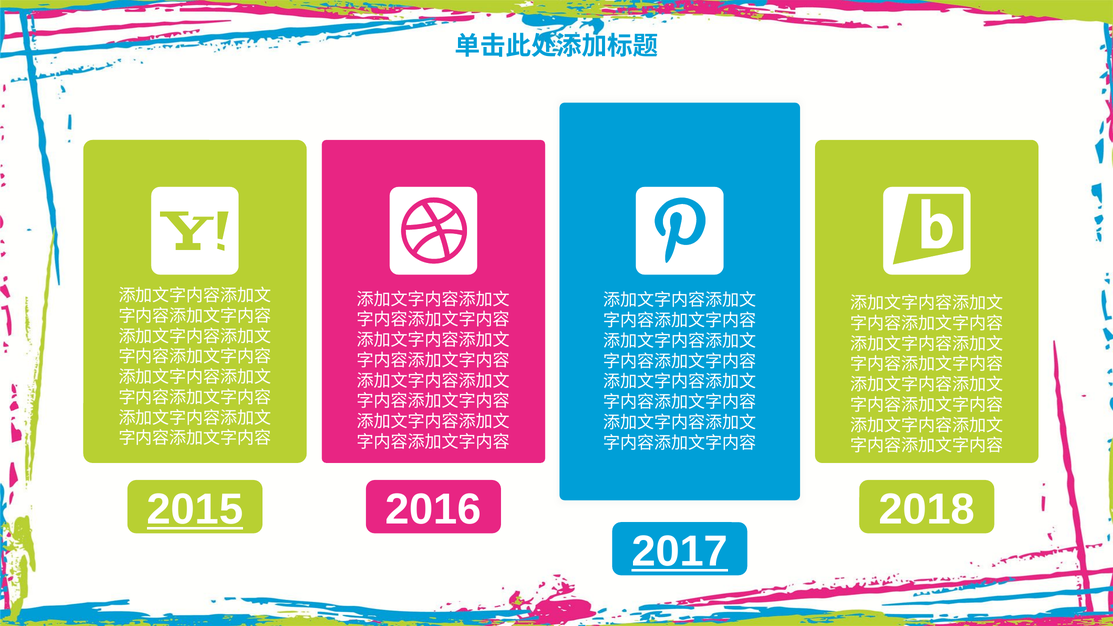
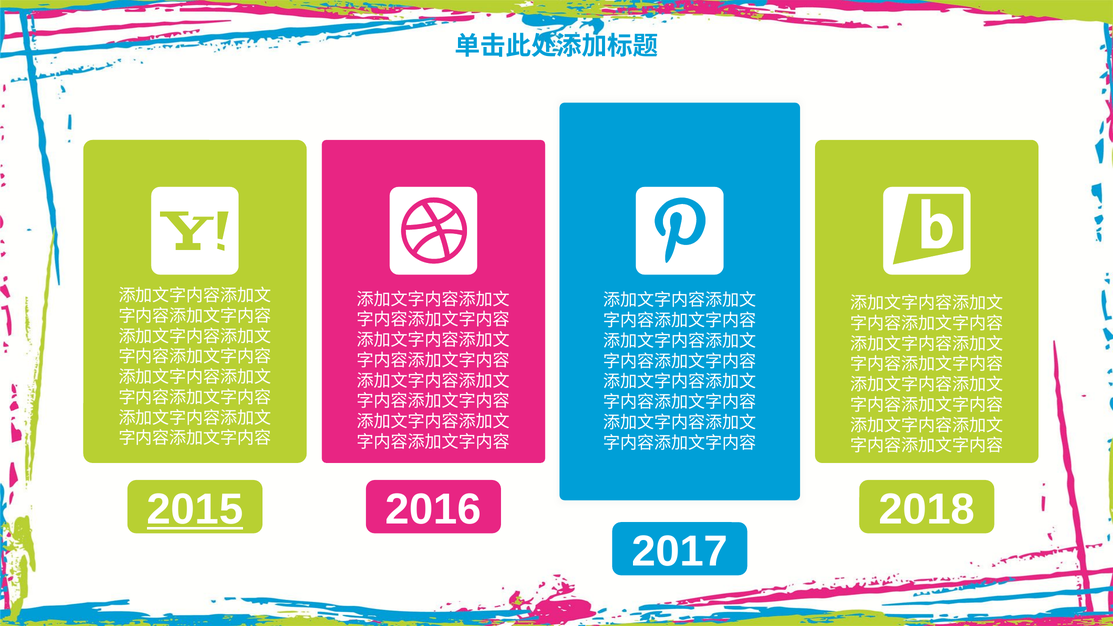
2017 underline: present -> none
